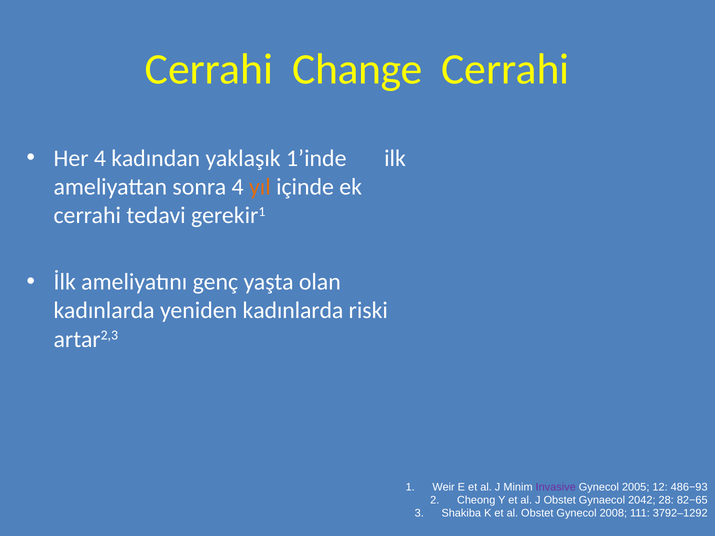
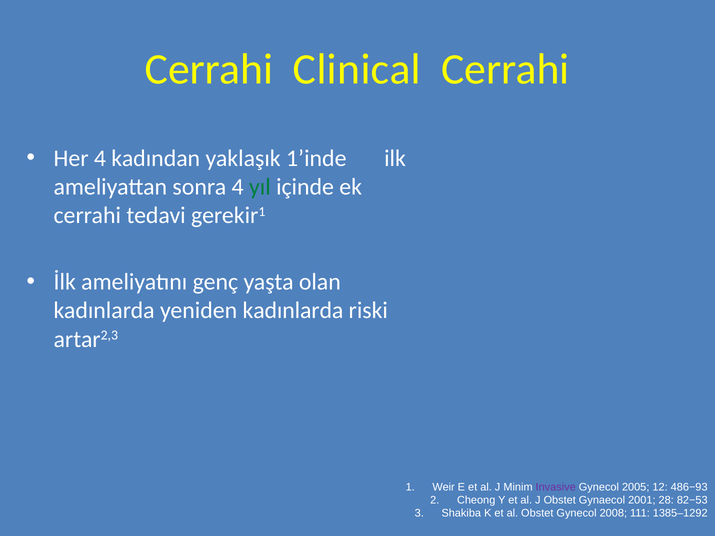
Change: Change -> Clinical
yıl colour: orange -> green
2042: 2042 -> 2001
82−65: 82−65 -> 82−53
3792–1292: 3792–1292 -> 1385–1292
